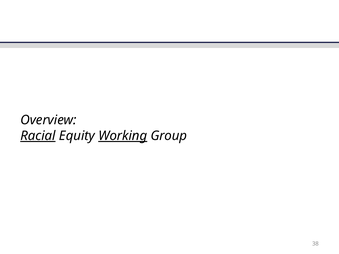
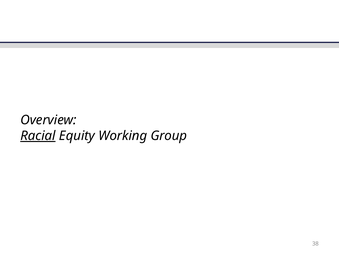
Working underline: present -> none
